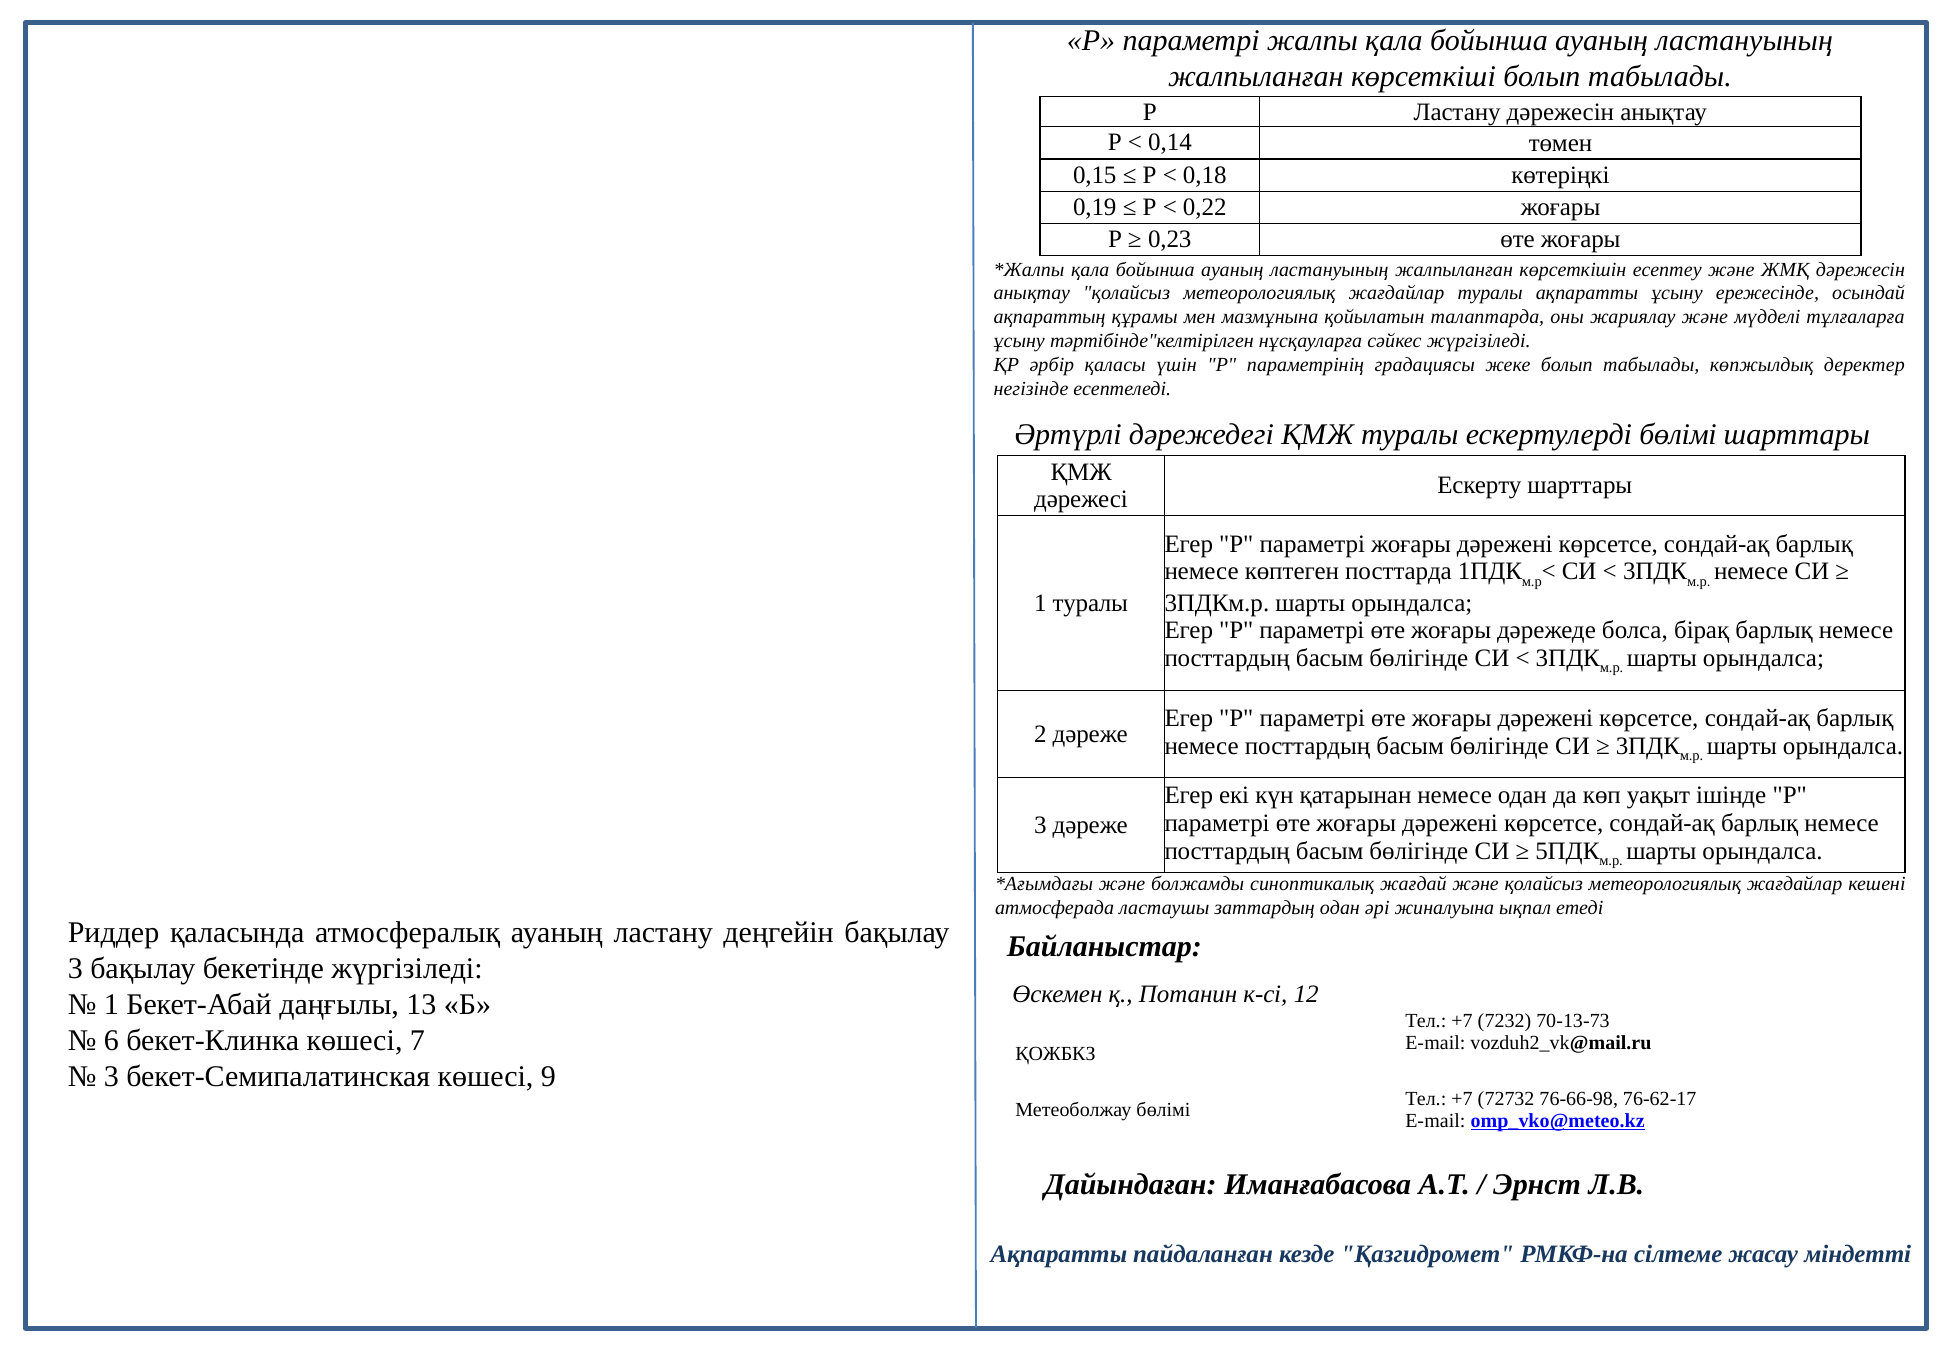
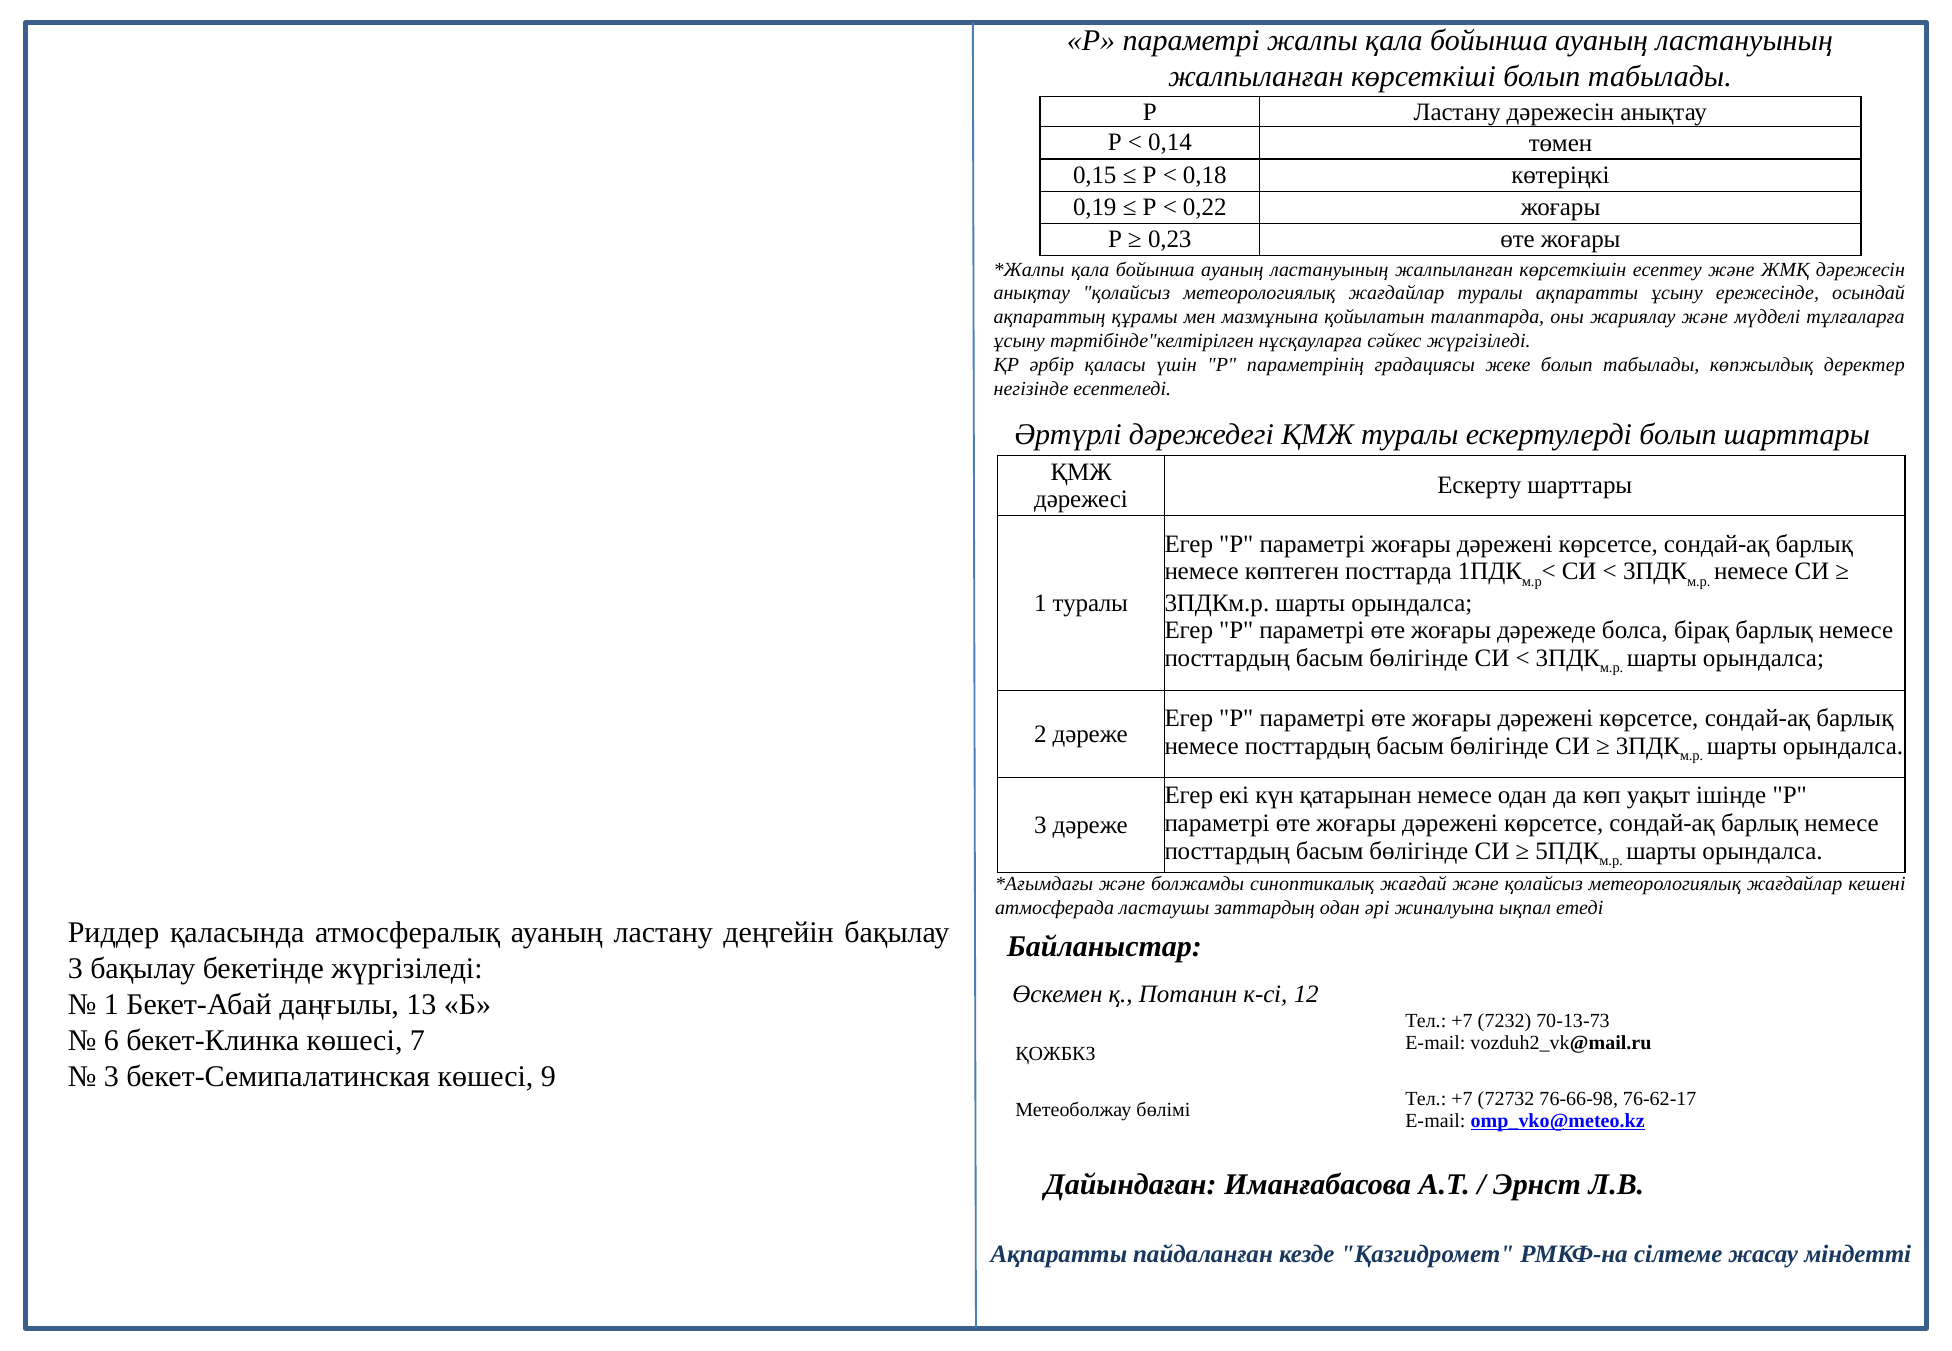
ескертулерді бөлімі: бөлімі -> болып
